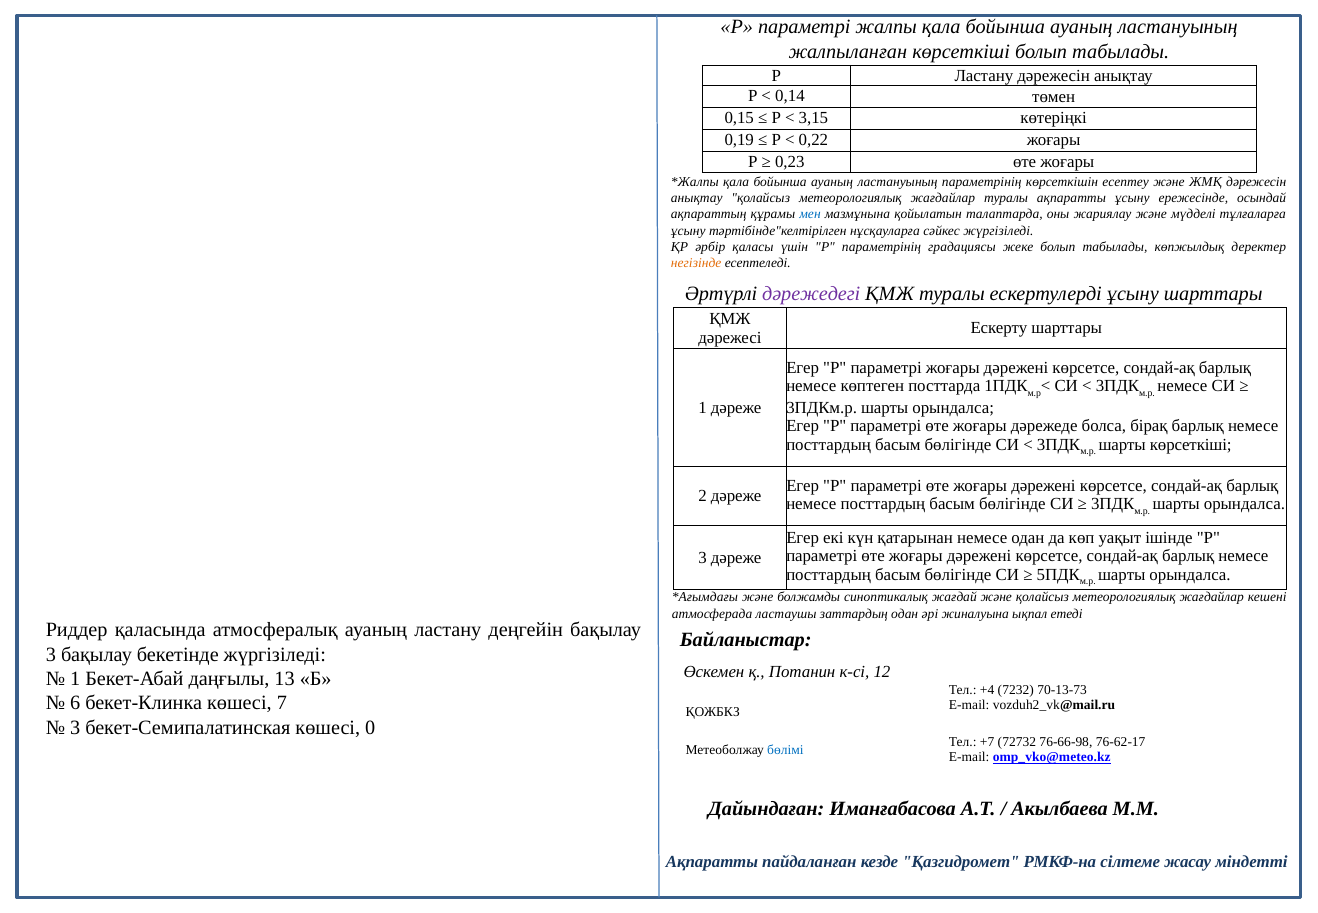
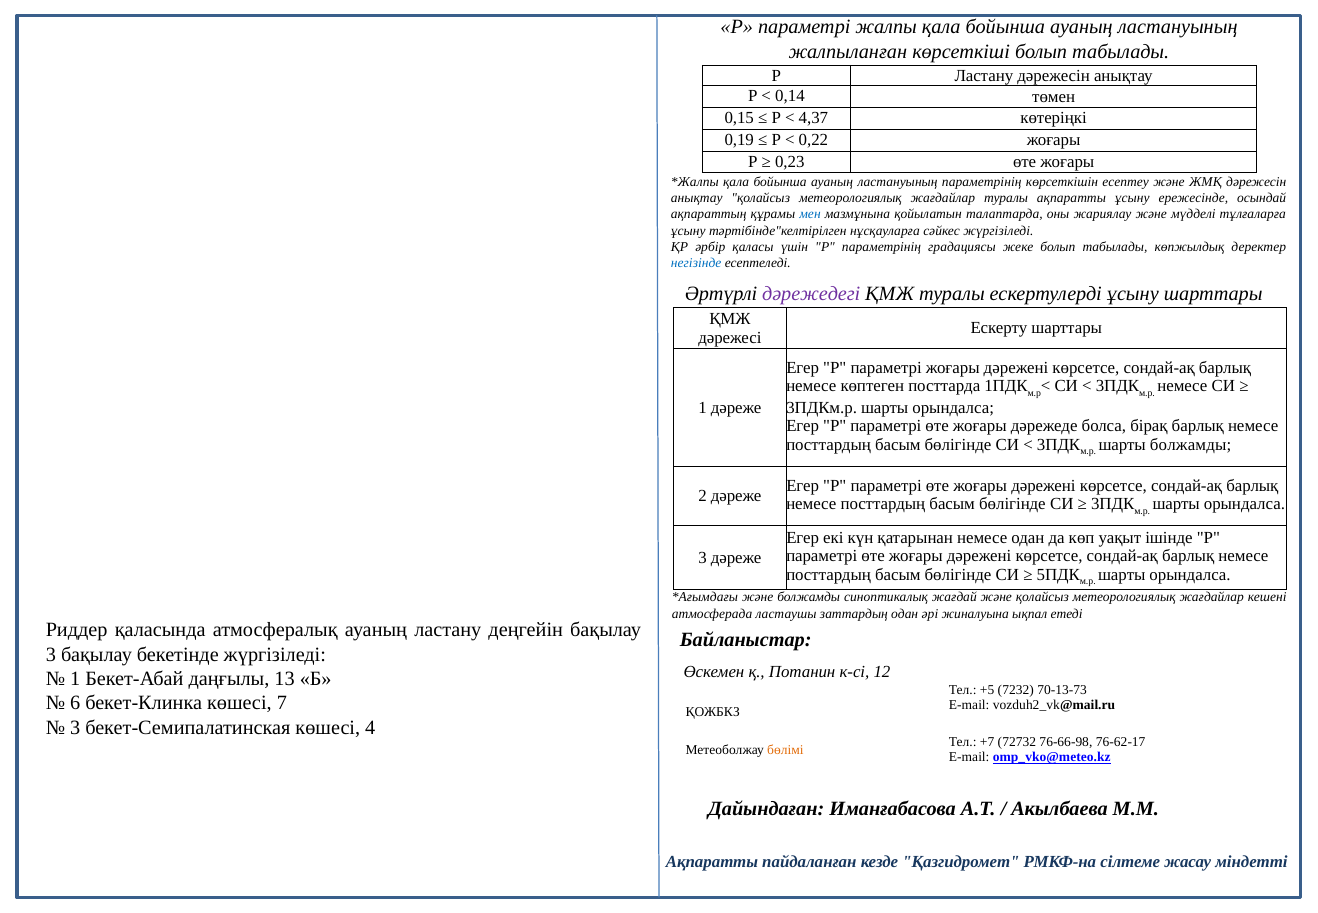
3,15: 3,15 -> 4,37
негізінде colour: orange -> blue
шарты көрсеткіші: көрсеткіші -> болжамды
+4: +4 -> +5
0: 0 -> 4
бөлімі colour: blue -> orange
